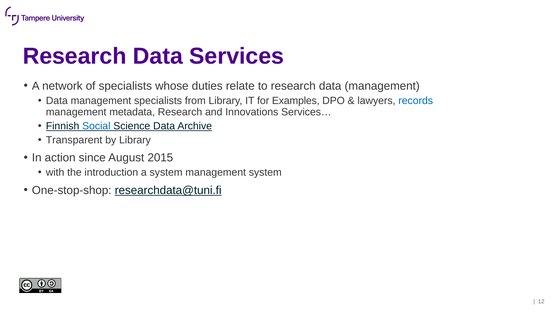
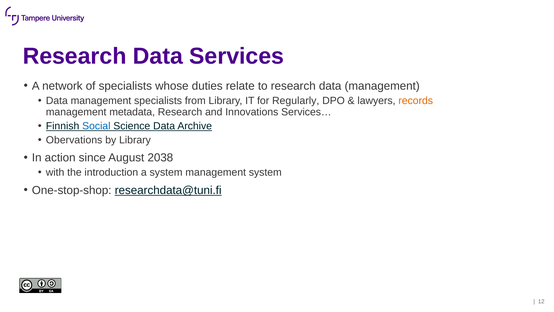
Examples: Examples -> Regularly
records colour: blue -> orange
Transparent: Transparent -> Obervations
2015: 2015 -> 2038
